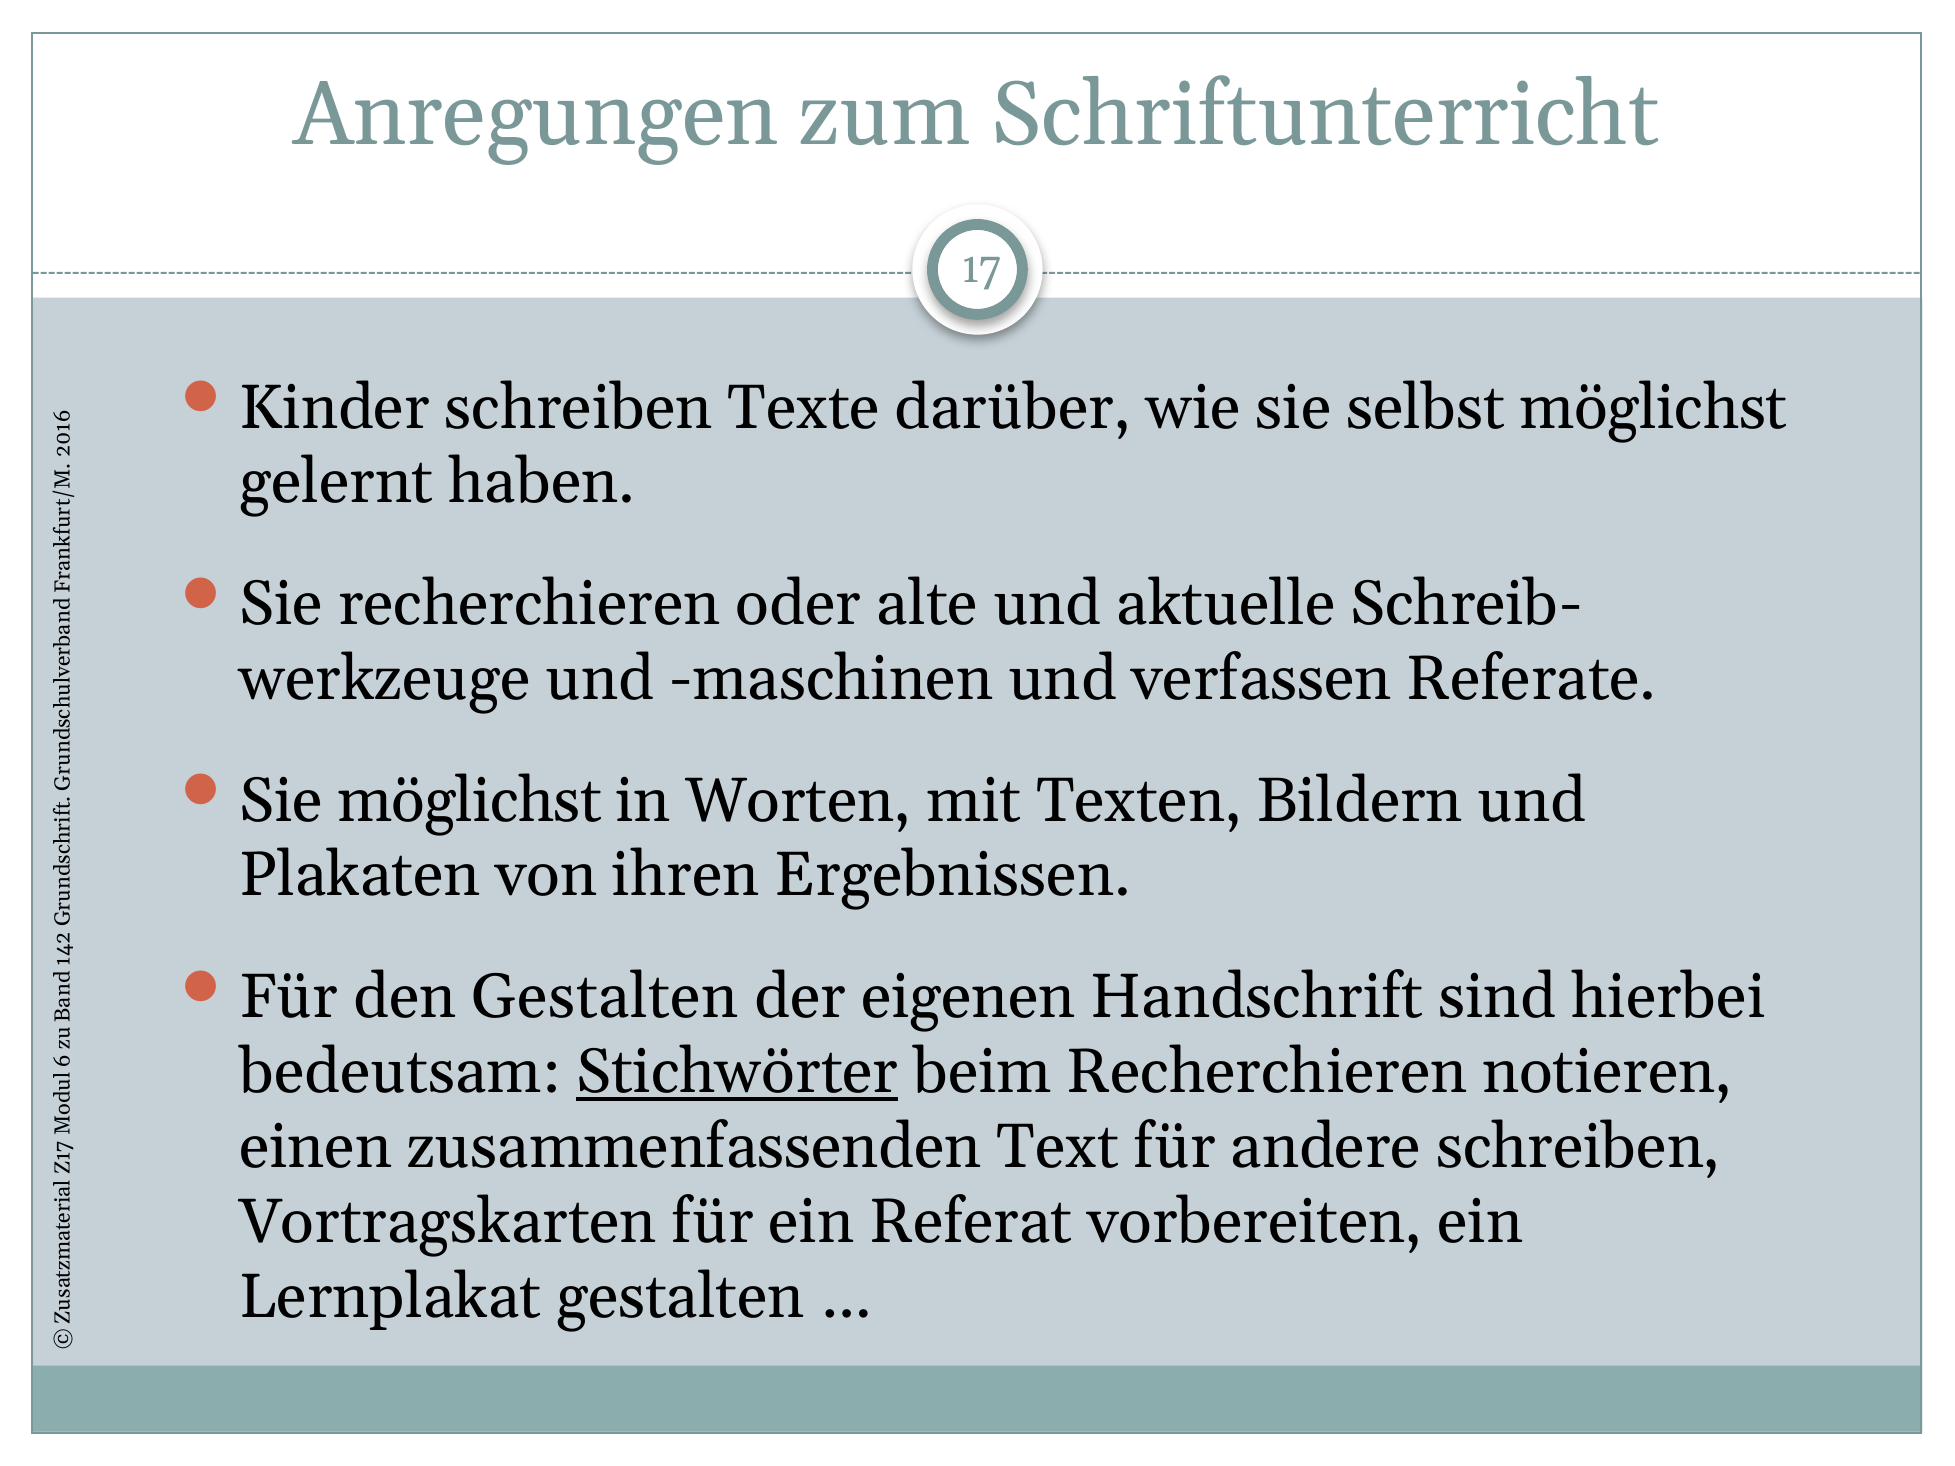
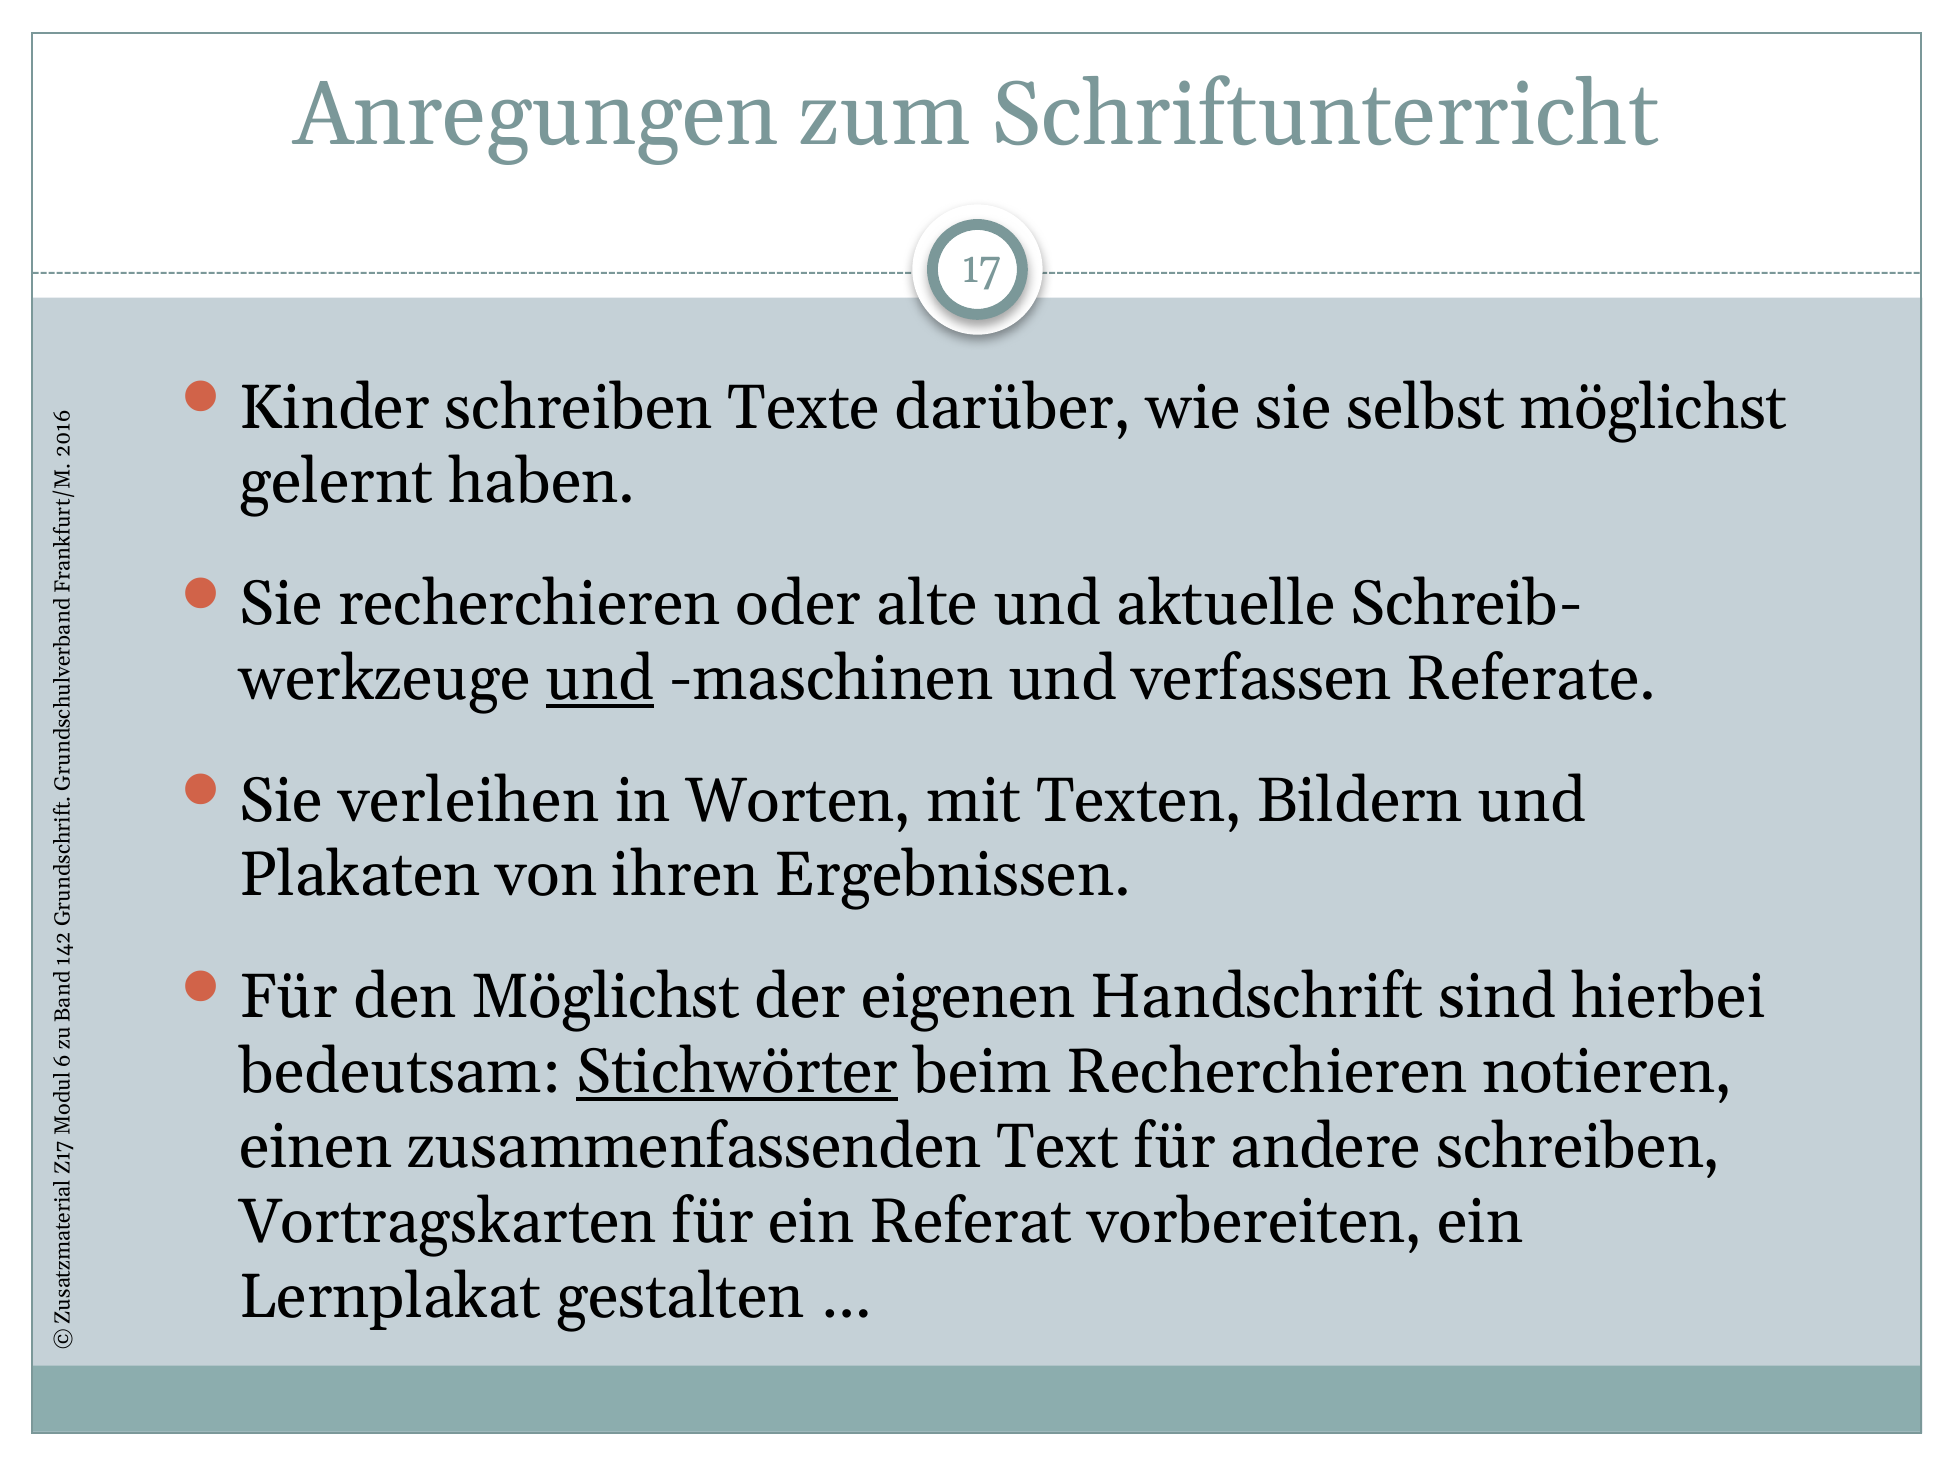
und at (600, 679) underline: none -> present
Sie möglichst: möglichst -> verleihen
den Gestalten: Gestalten -> Möglichst
